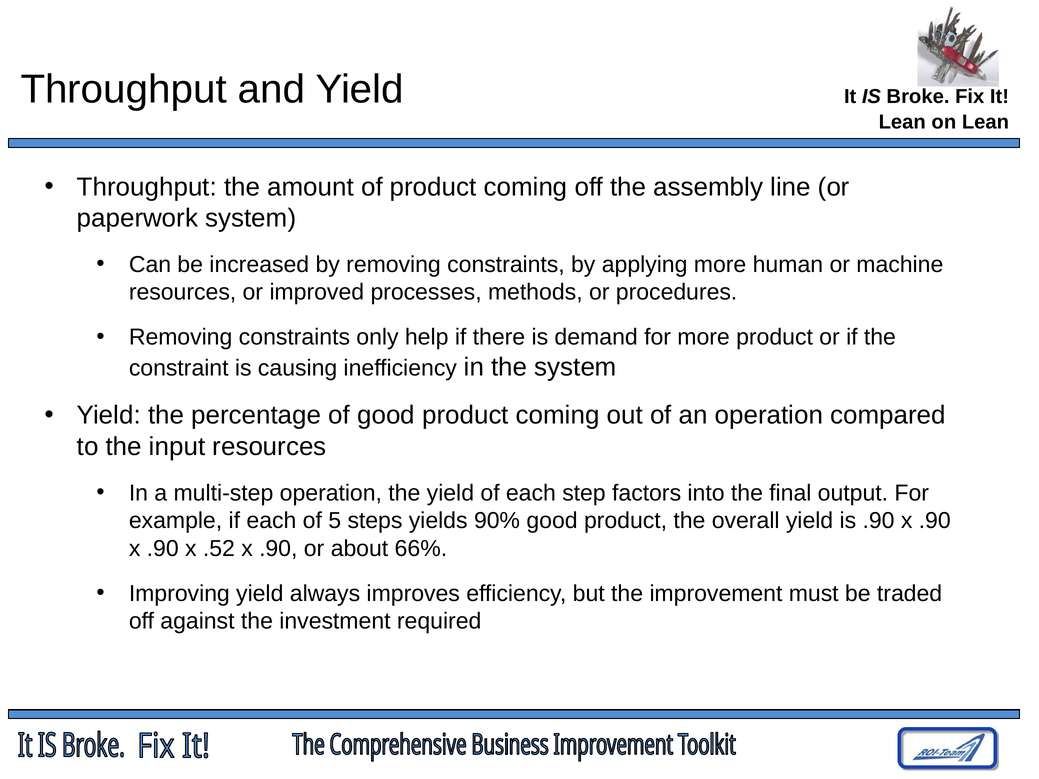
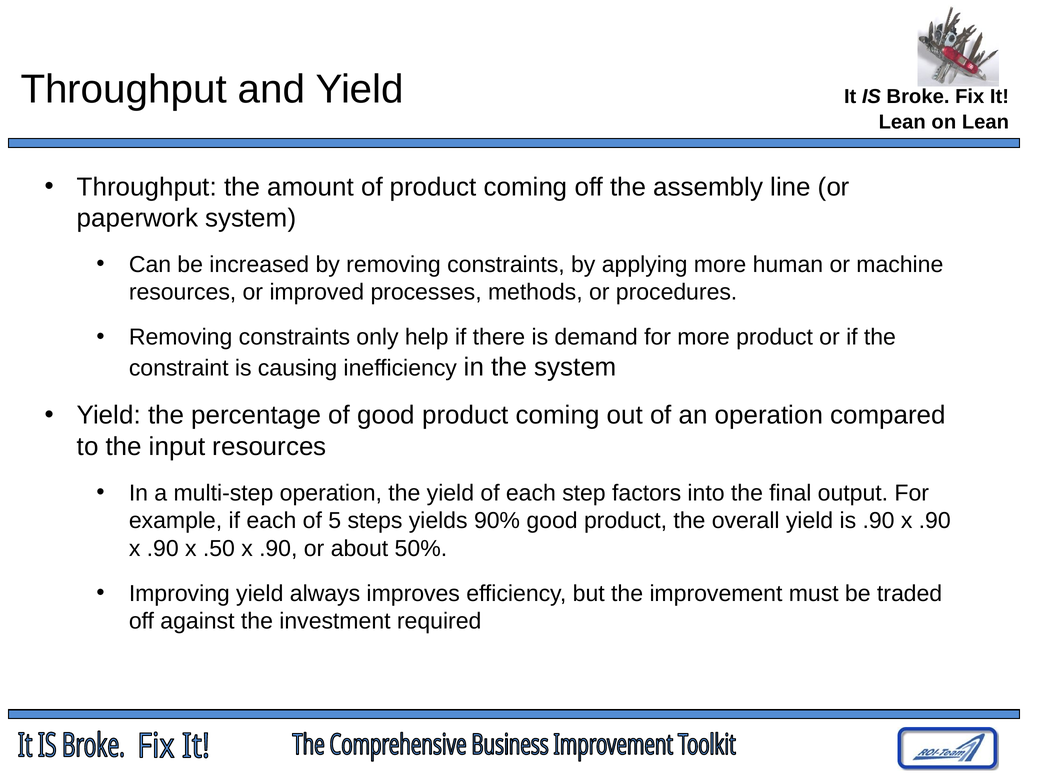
.52: .52 -> .50
66%: 66% -> 50%
